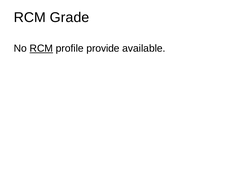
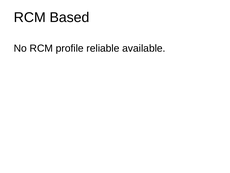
Grade: Grade -> Based
RCM at (41, 48) underline: present -> none
provide: provide -> reliable
